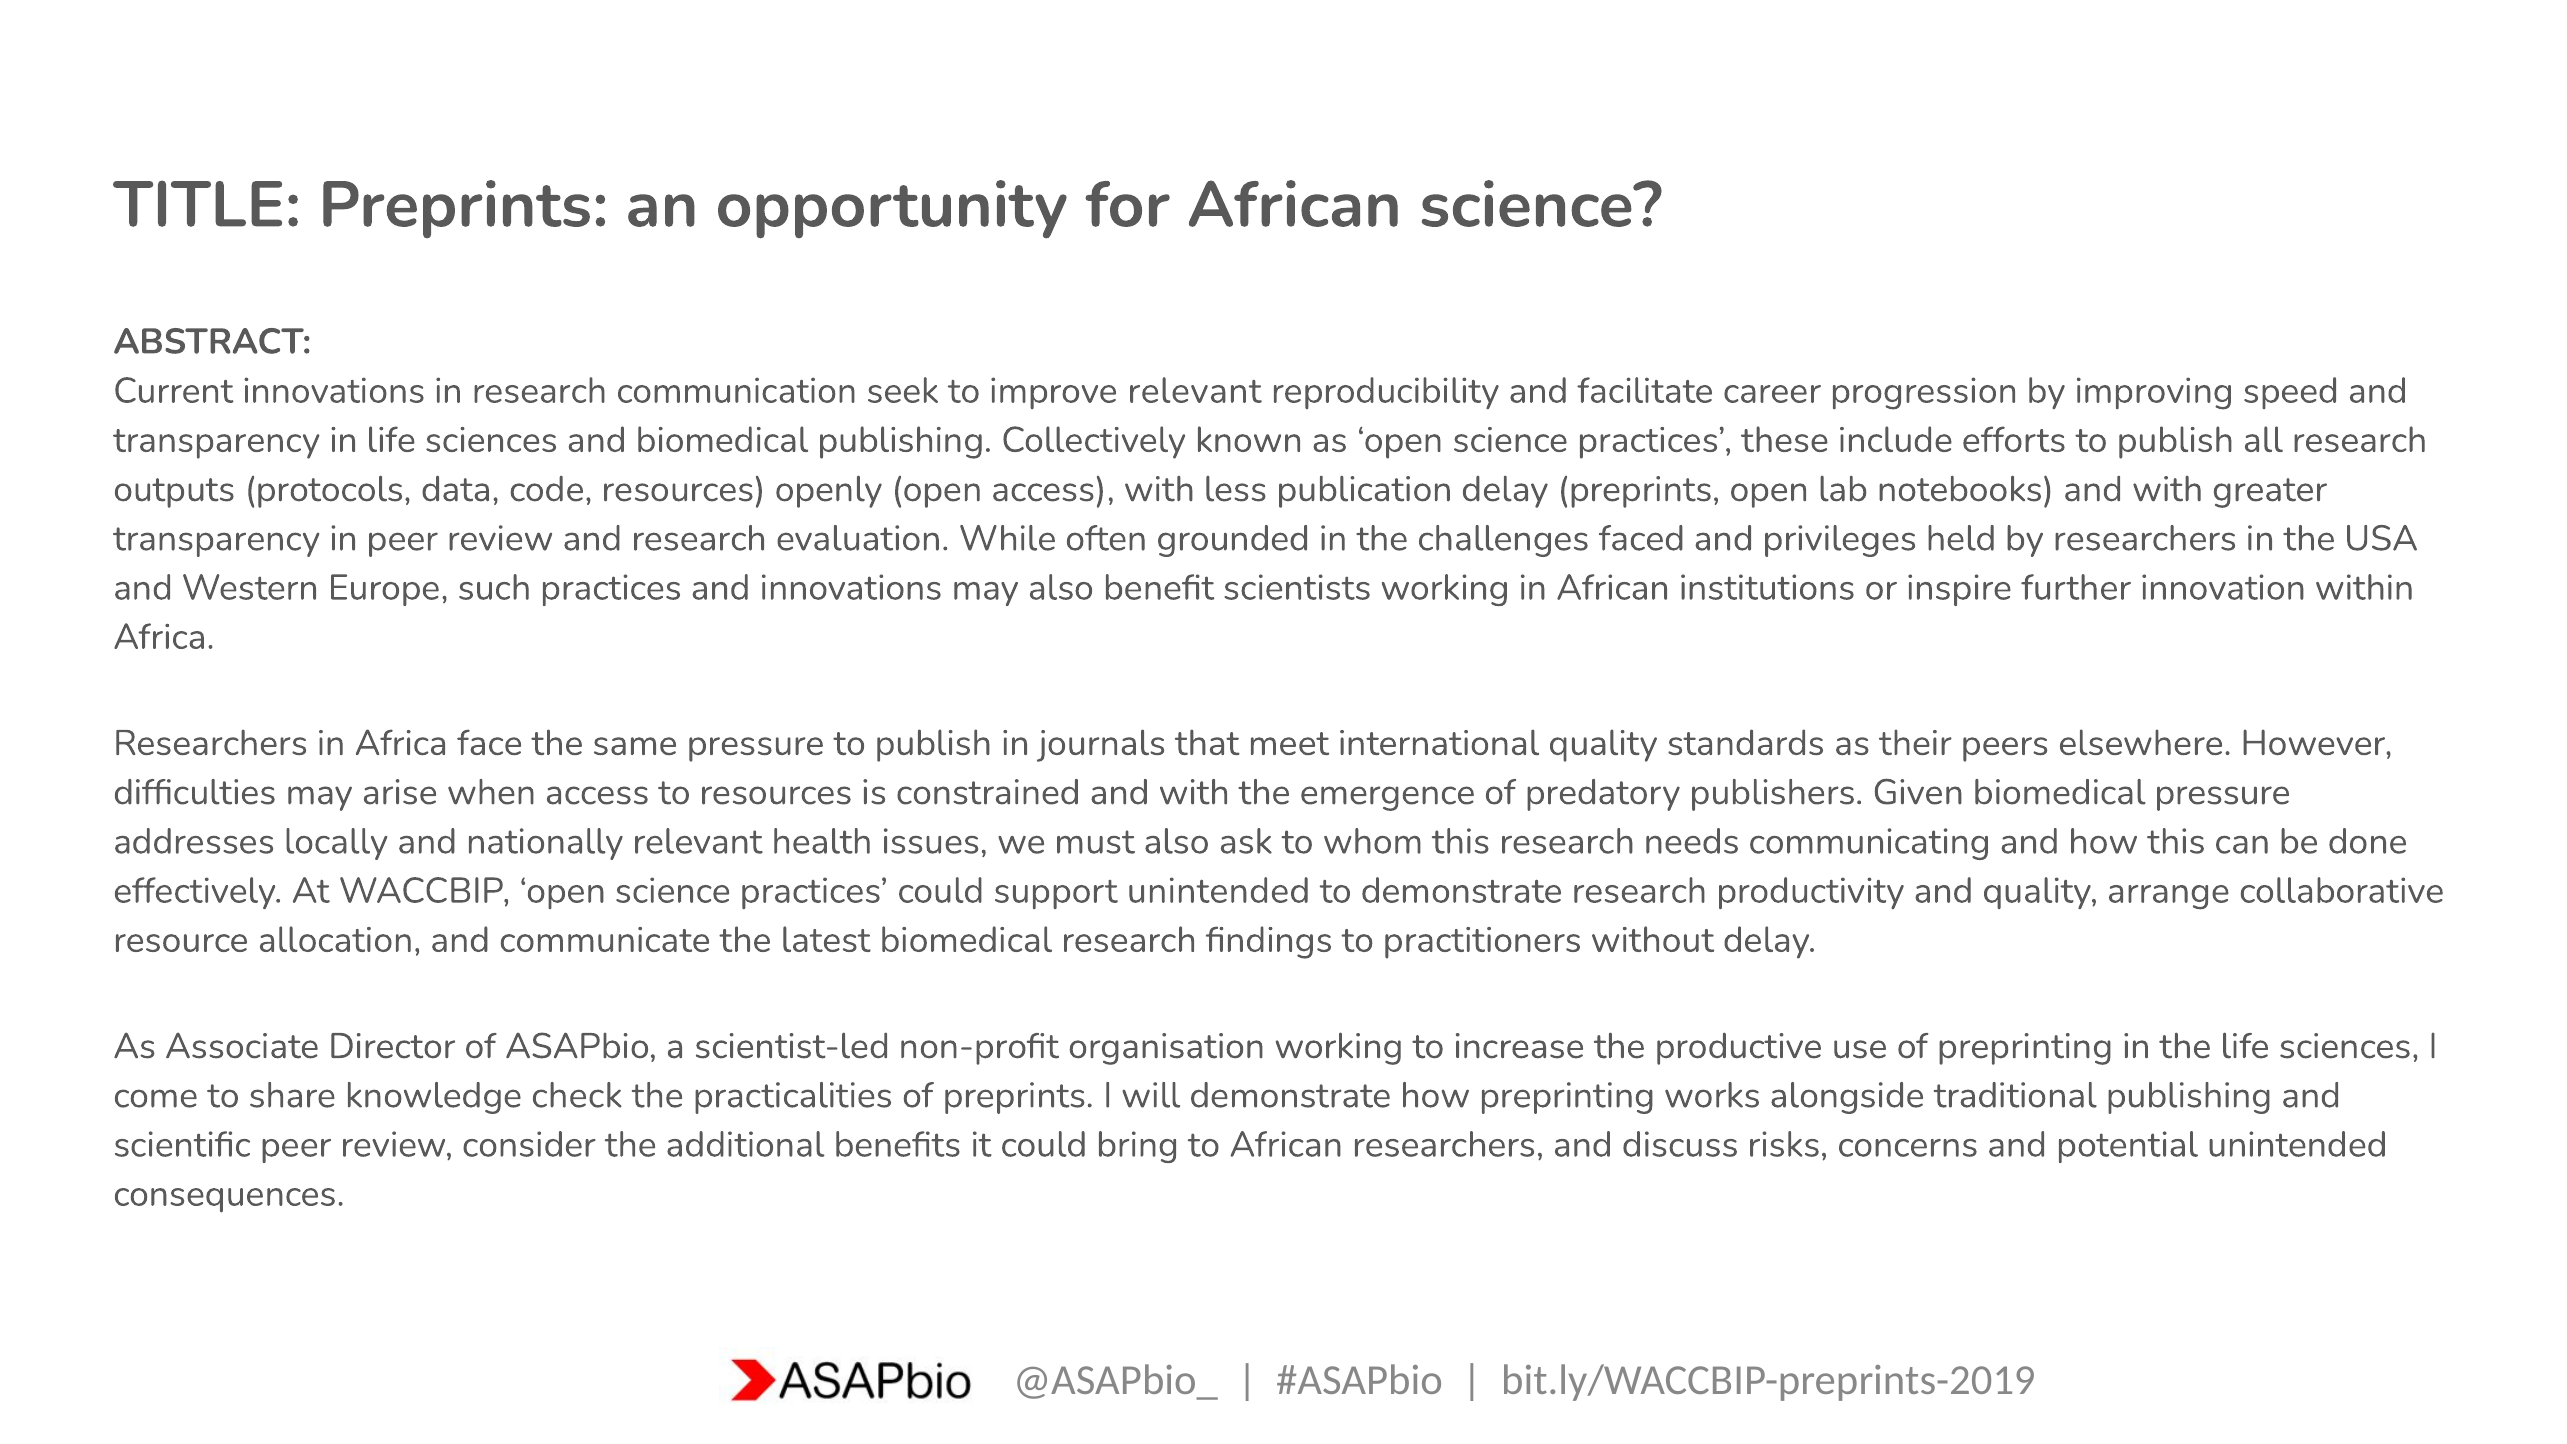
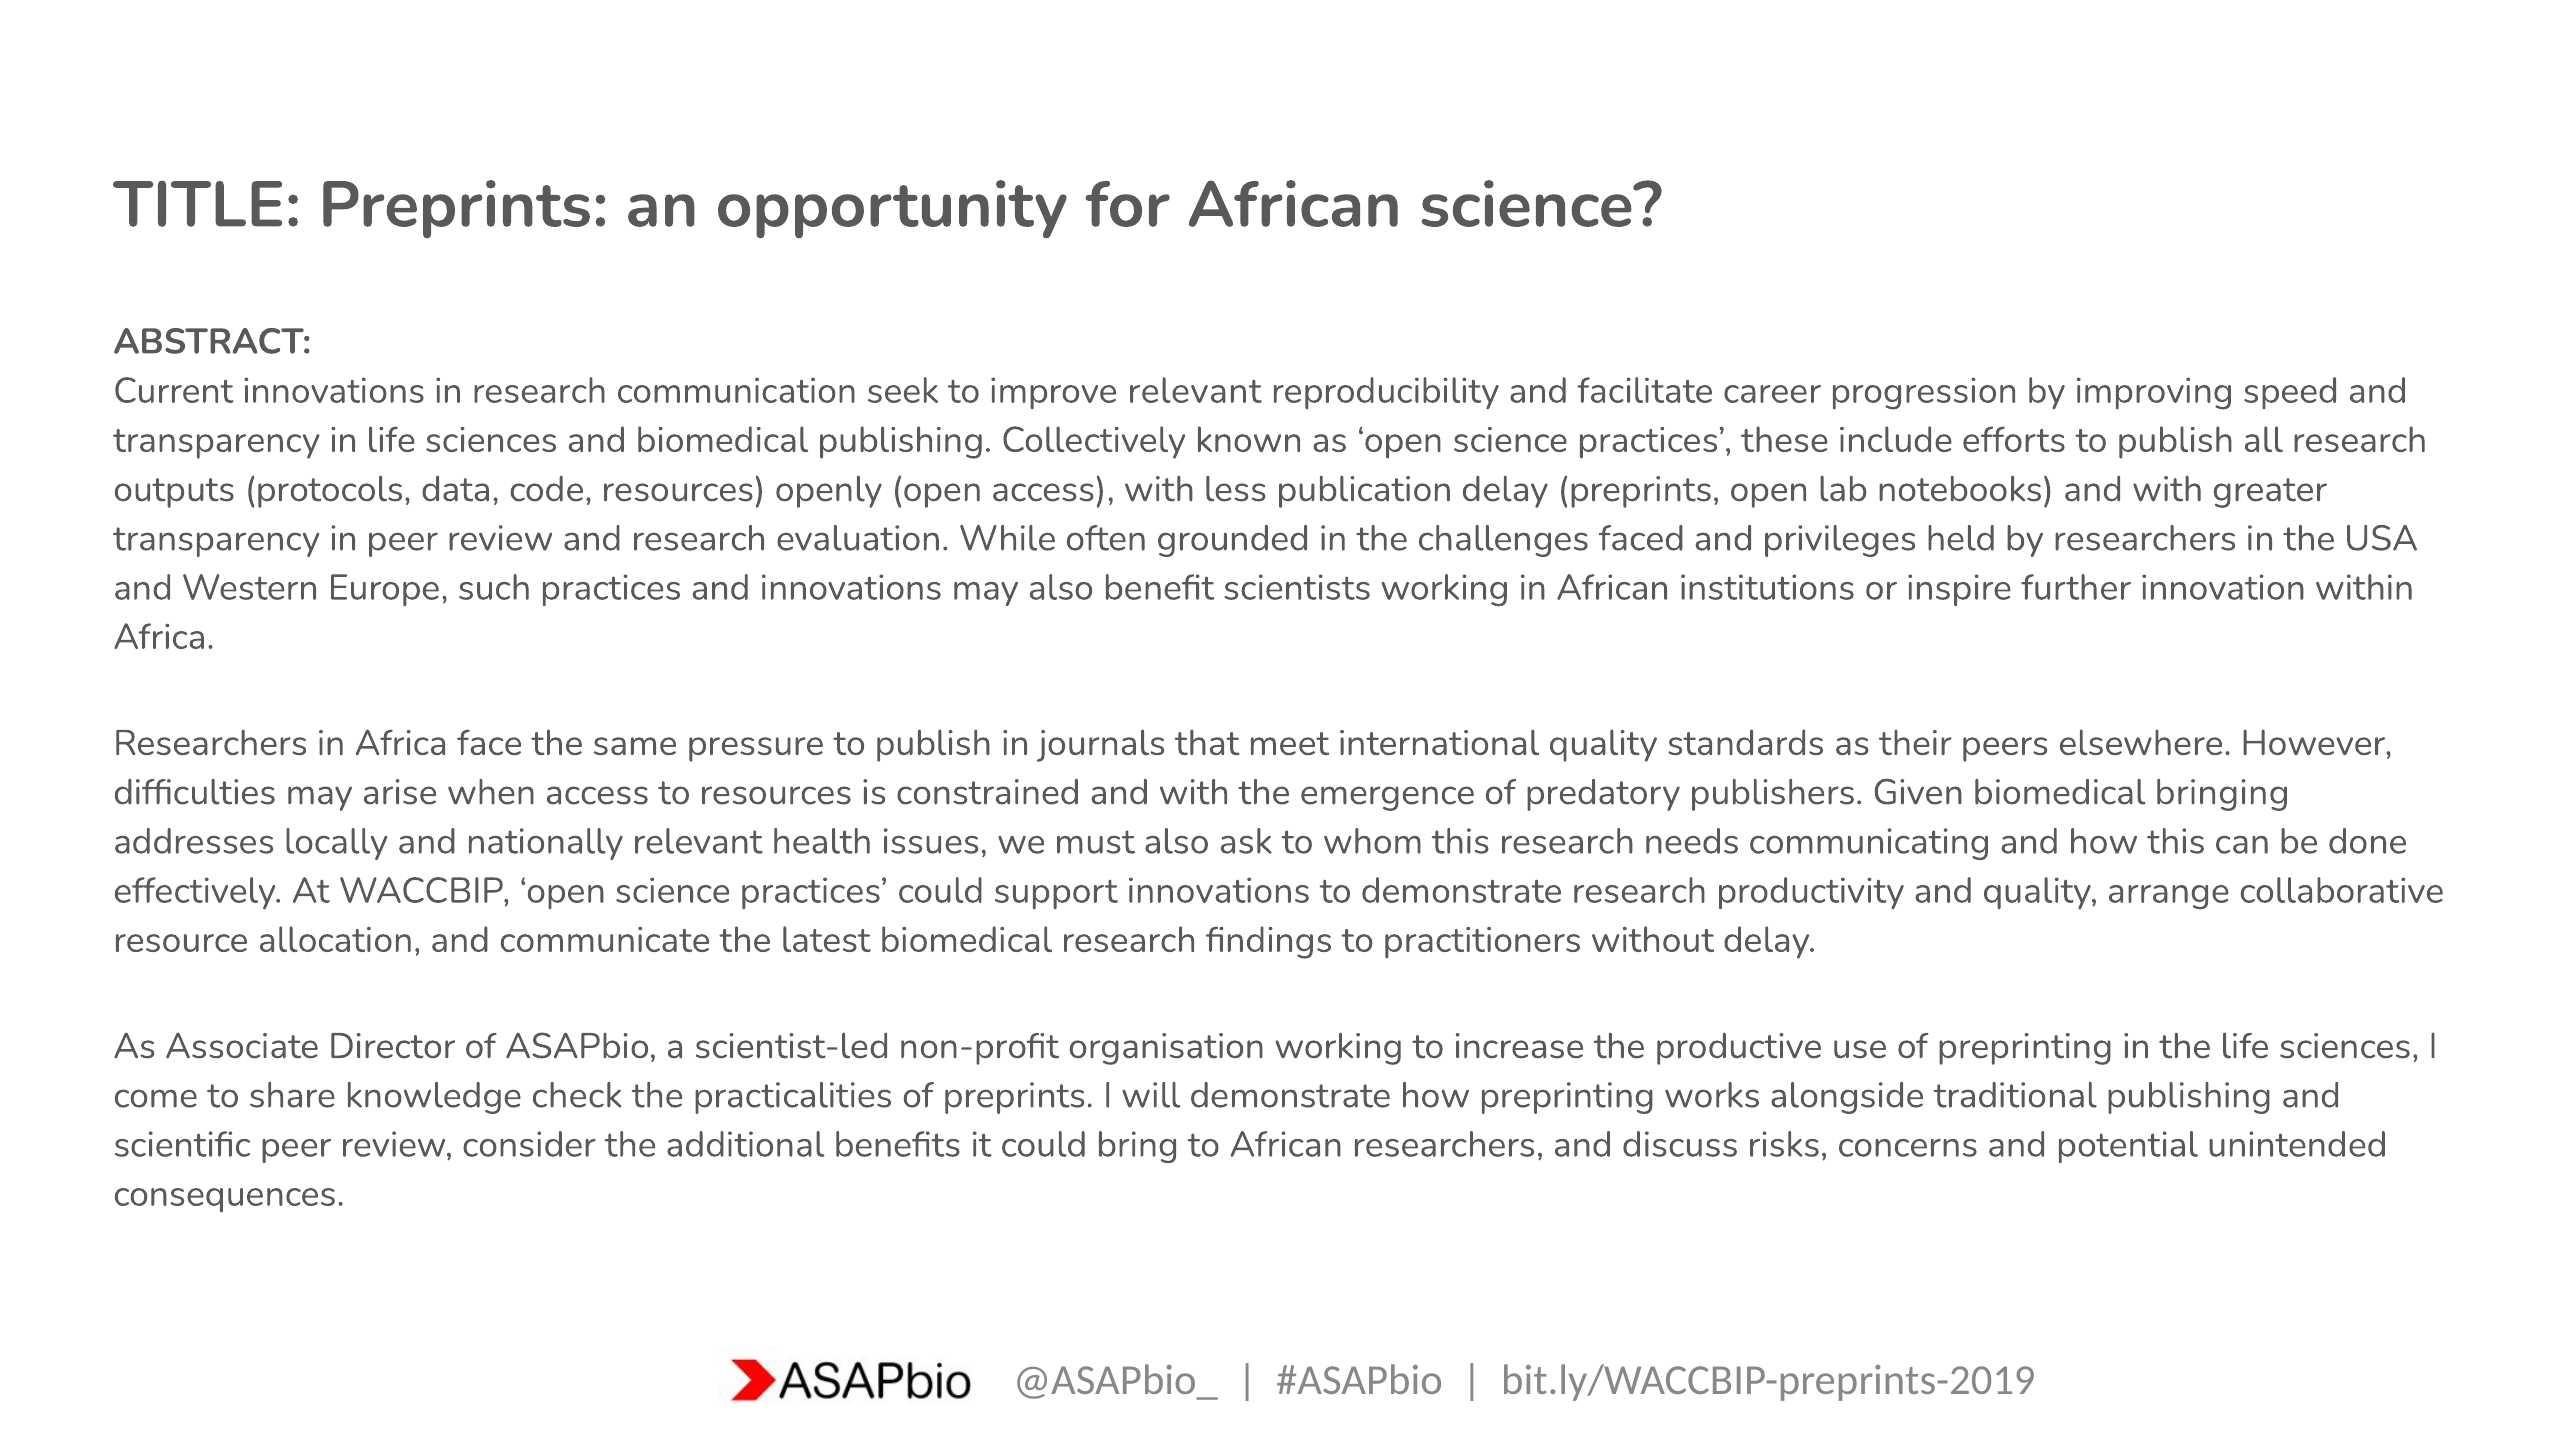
biomedical pressure: pressure -> bringing
support unintended: unintended -> innovations
